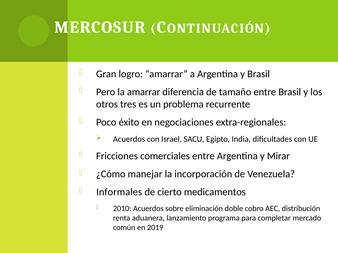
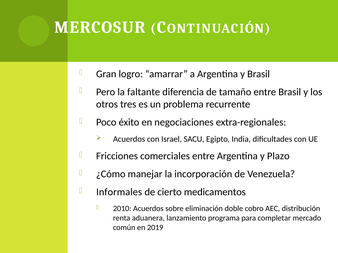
la amarrar: amarrar -> faltante
Mirar: Mirar -> Plazo
